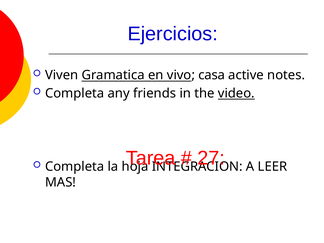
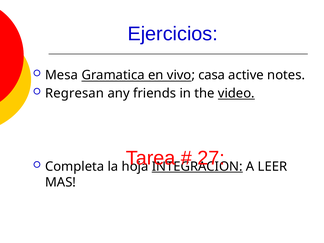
Viven: Viven -> Mesa
Completa at (75, 93): Completa -> Regresan
INTEGRACION underline: none -> present
